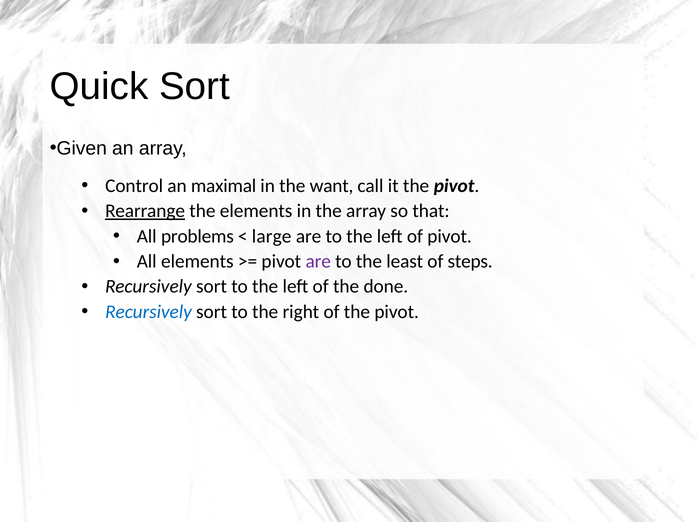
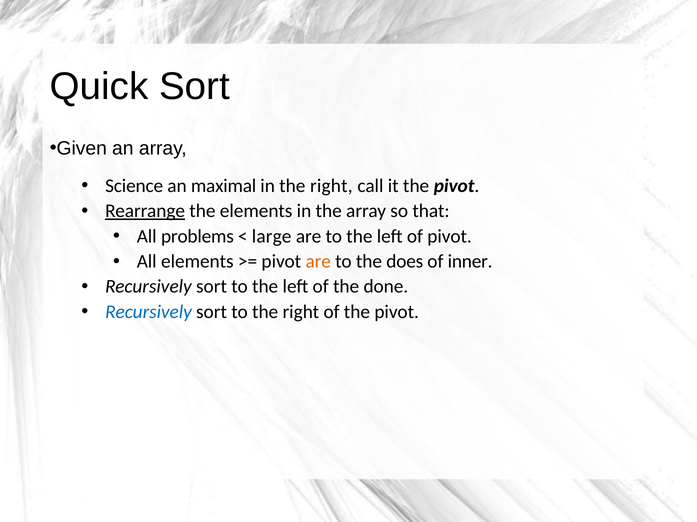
Control: Control -> Science
in the want: want -> right
are at (318, 262) colour: purple -> orange
least: least -> does
steps: steps -> inner
